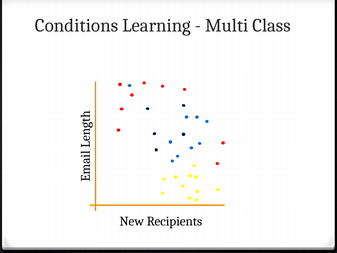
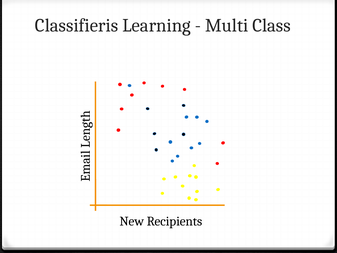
Conditions: Conditions -> Classifieris
